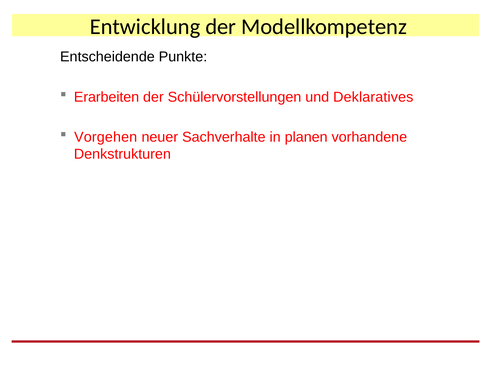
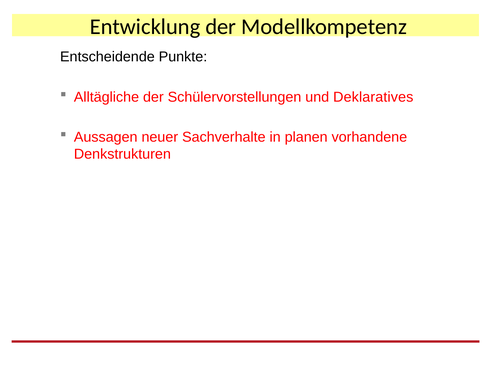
Erarbeiten: Erarbeiten -> Alltägliche
Vorgehen: Vorgehen -> Aussagen
